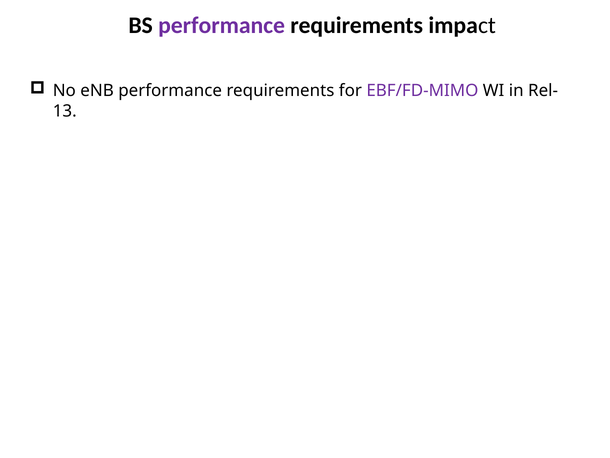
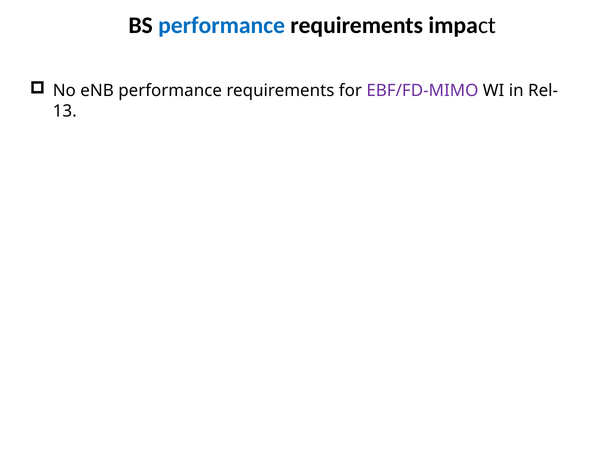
performance at (222, 25) colour: purple -> blue
